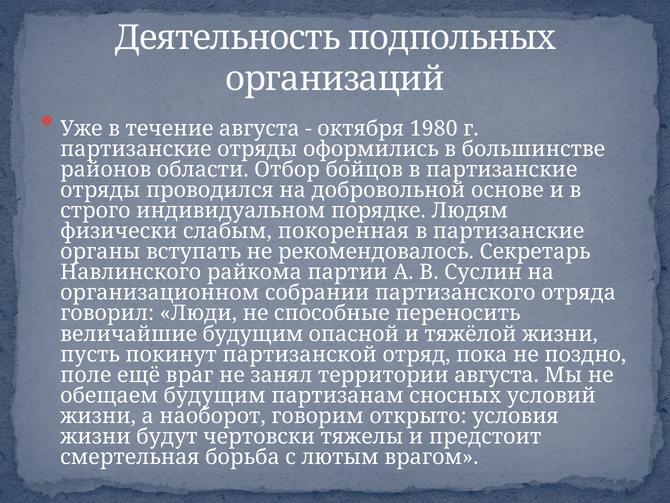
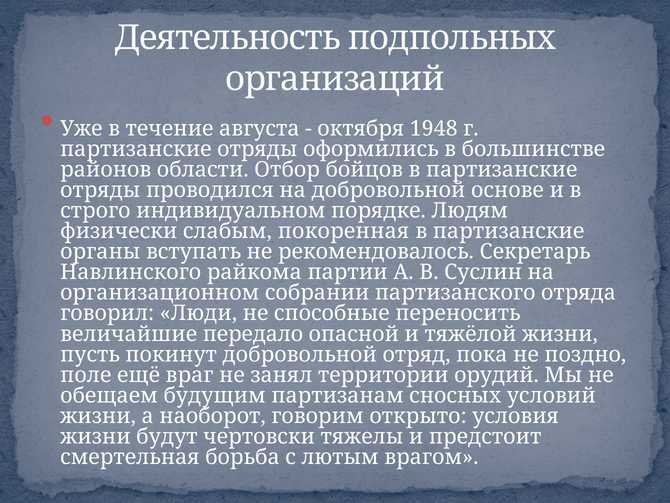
1980: 1980 -> 1948
величайшие будущим: будущим -> передало
покинут партизанской: партизанской -> добровольной
территории августа: августа -> орудий
